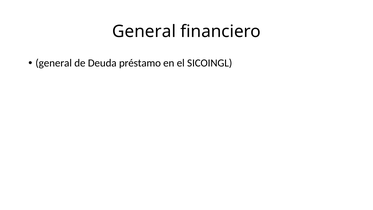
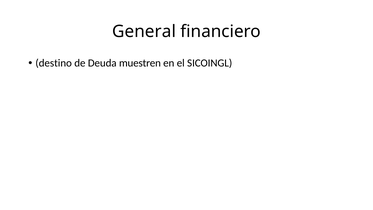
general at (54, 63): general -> destino
préstamo: préstamo -> muestren
